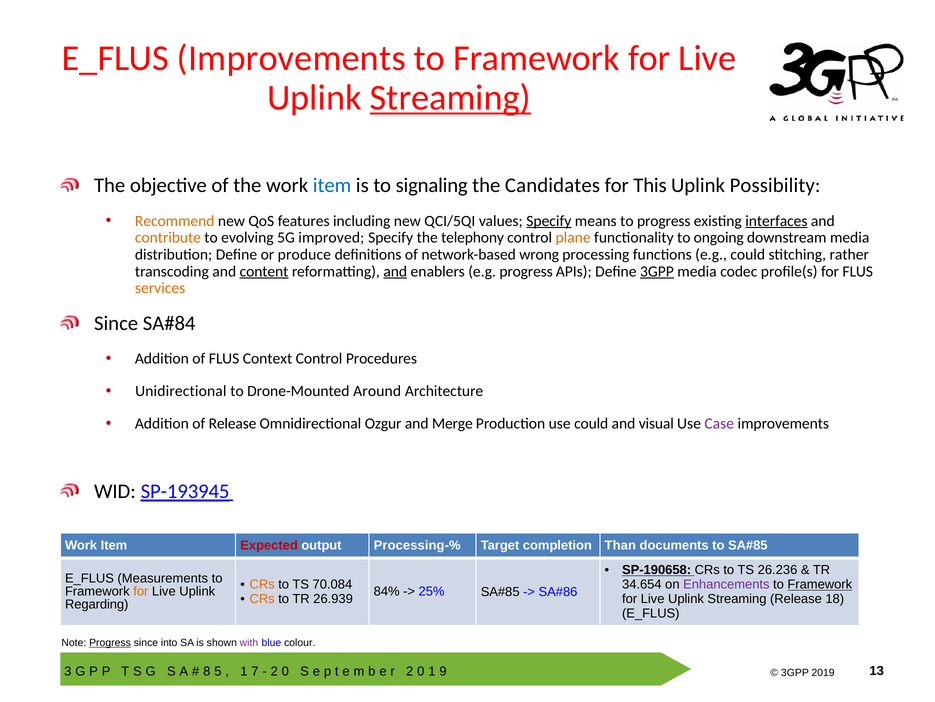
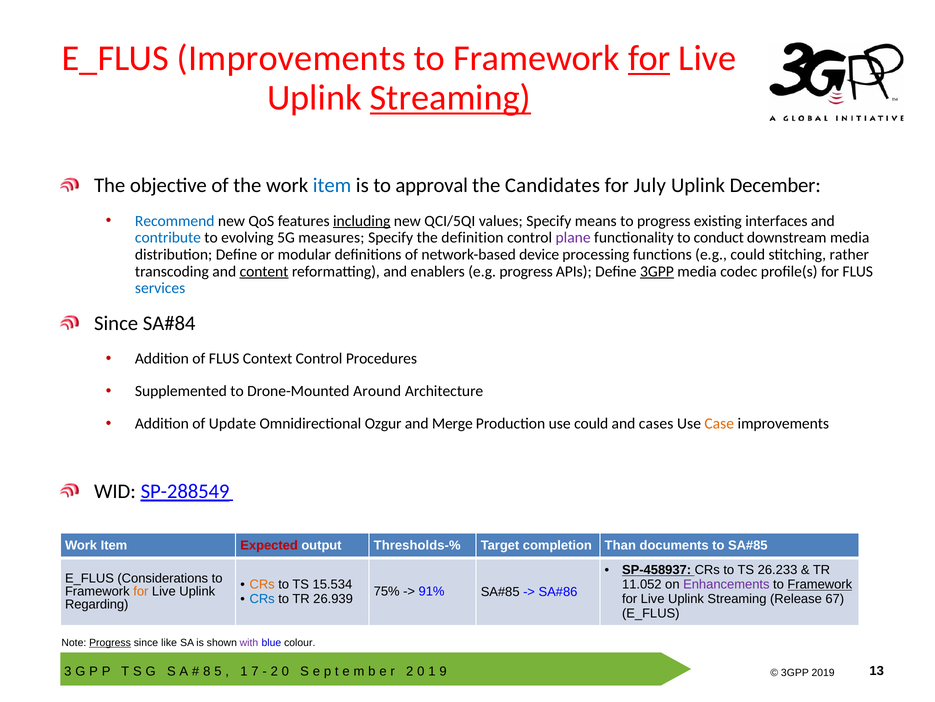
for at (649, 58) underline: none -> present
signaling: signaling -> approval
This: This -> July
Possibility: Possibility -> December
Recommend colour: orange -> blue
including underline: none -> present
Specify at (549, 221) underline: present -> none
interfaces underline: present -> none
contribute colour: orange -> blue
improved: improved -> measures
telephony: telephony -> definition
plane colour: orange -> purple
ongoing: ongoing -> conduct
produce: produce -> modular
wrong: wrong -> device
and at (395, 271) underline: present -> none
services colour: orange -> blue
Unidirectional: Unidirectional -> Supplemented
of Release: Release -> Update
visual: visual -> cases
Case colour: purple -> orange
SP-193945: SP-193945 -> SP-288549
Processing-%: Processing-% -> Thresholds-%
SP-190658: SP-190658 -> SP-458937
26.236: 26.236 -> 26.233
Measurements: Measurements -> Considerations
70.084: 70.084 -> 15.534
34.654: 34.654 -> 11.052
84%: 84% -> 75%
25%: 25% -> 91%
CRs at (262, 598) colour: orange -> blue
18: 18 -> 67
into: into -> like
